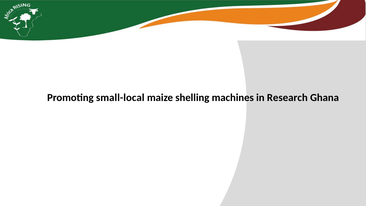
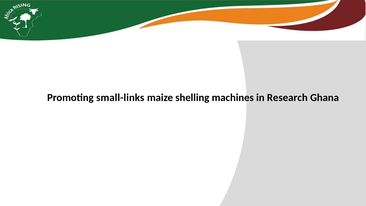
small-local: small-local -> small-links
